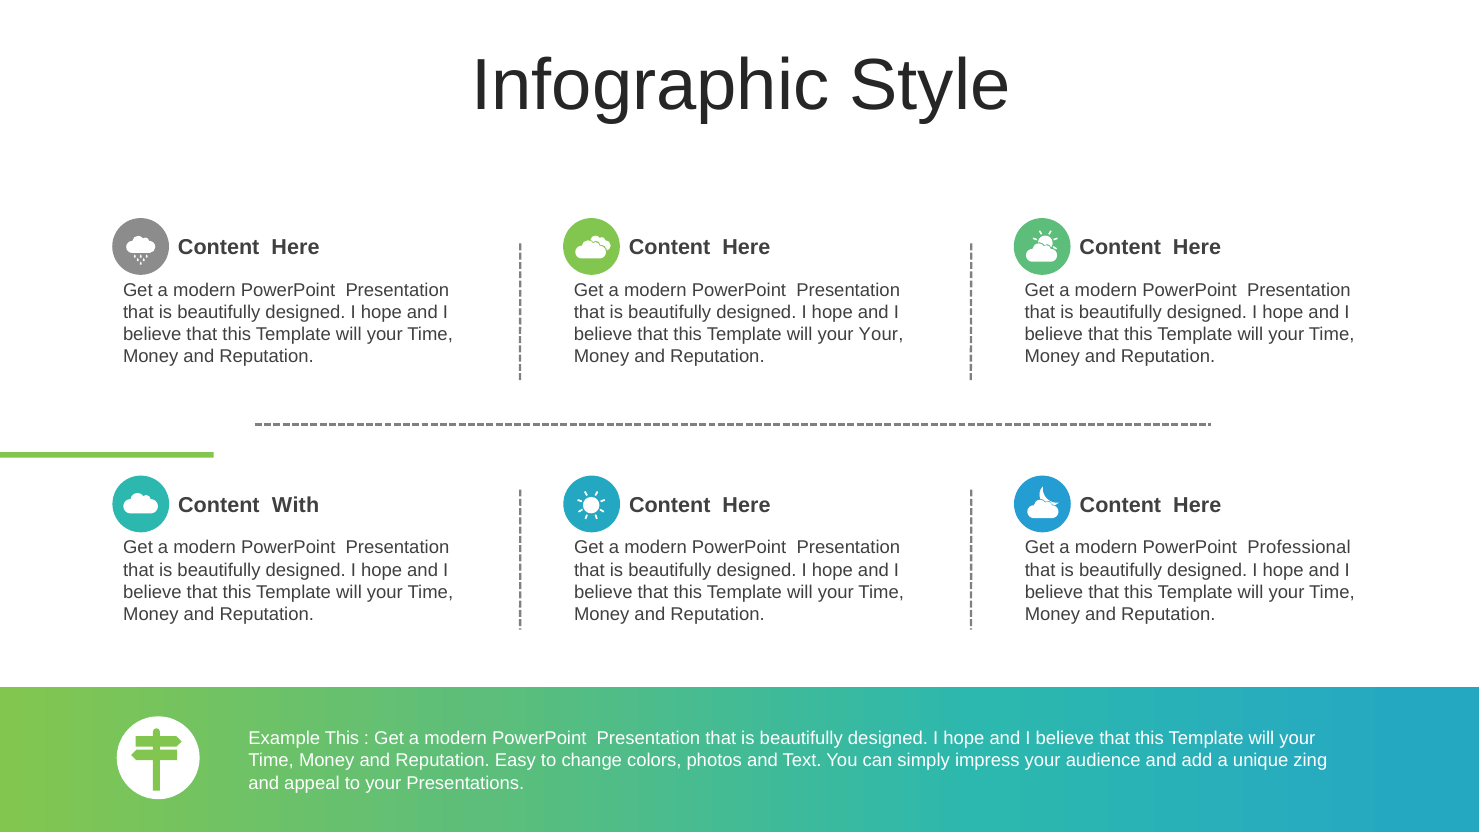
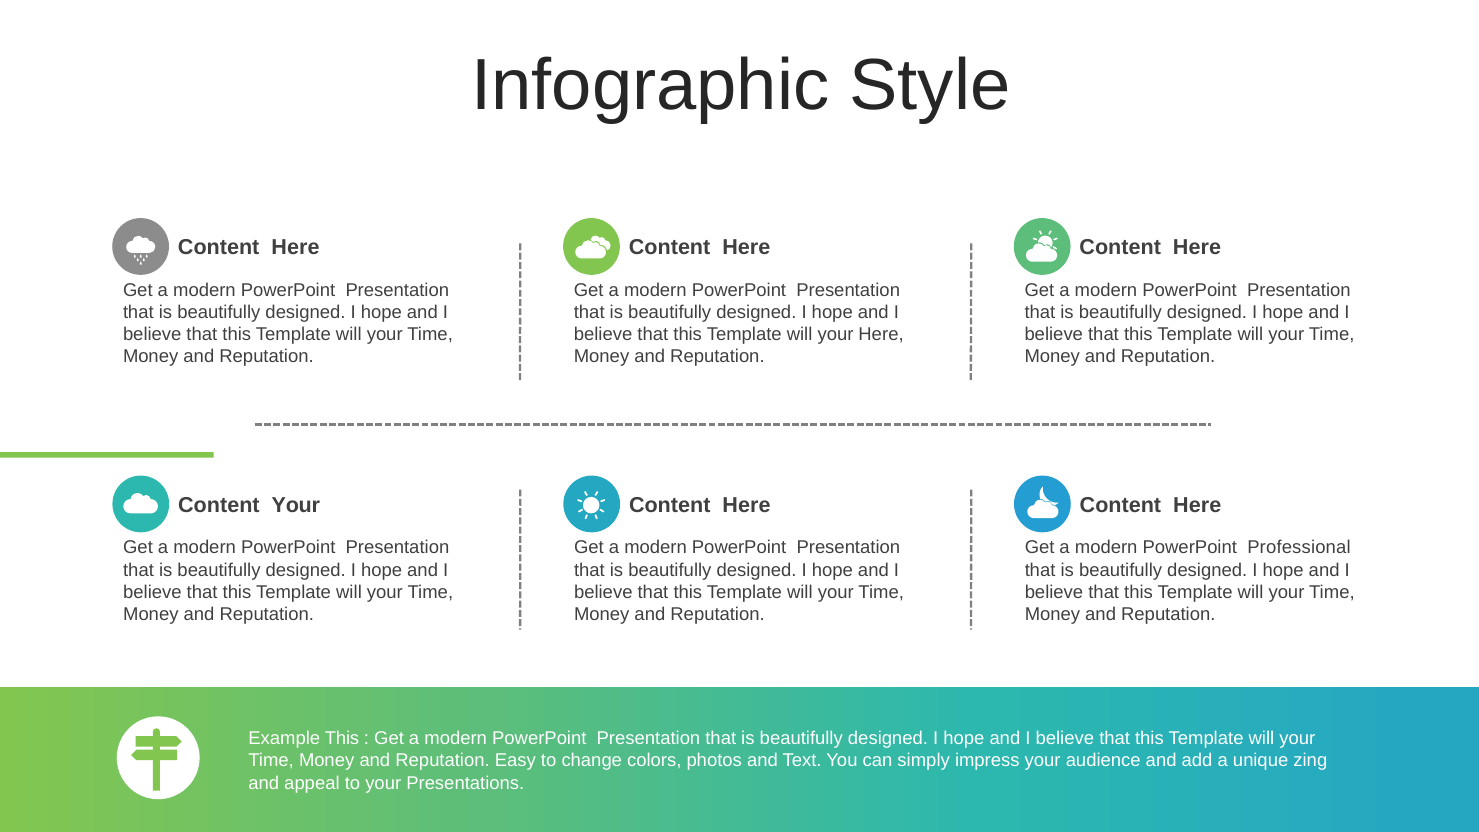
your Your: Your -> Here
Content With: With -> Your
